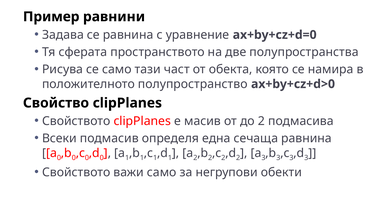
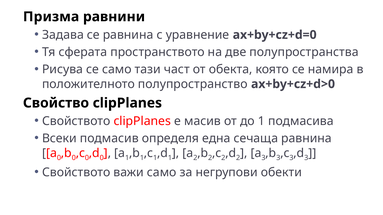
Пример: Пример -> Призма
до 2: 2 -> 1
